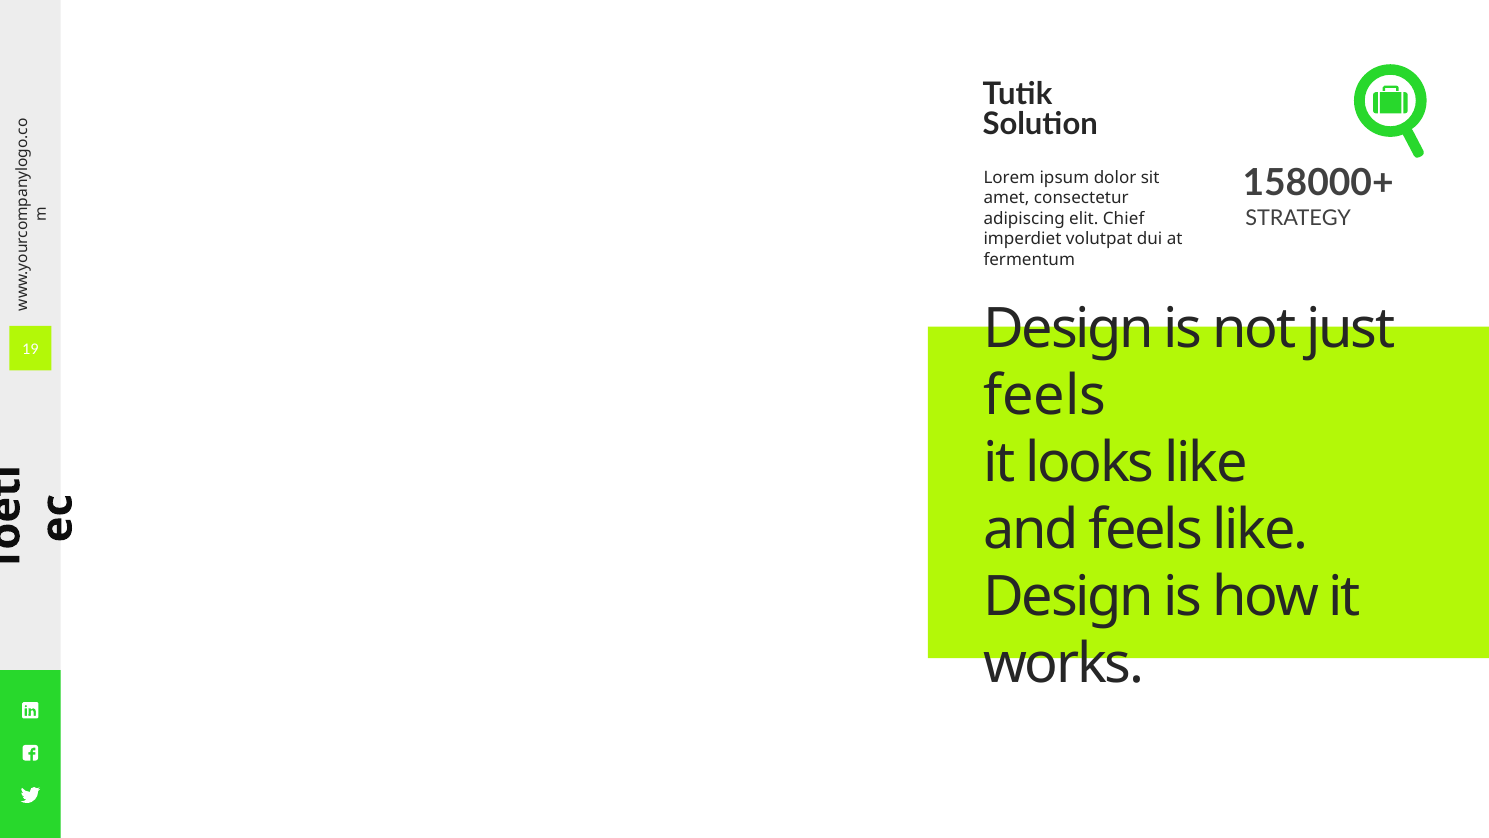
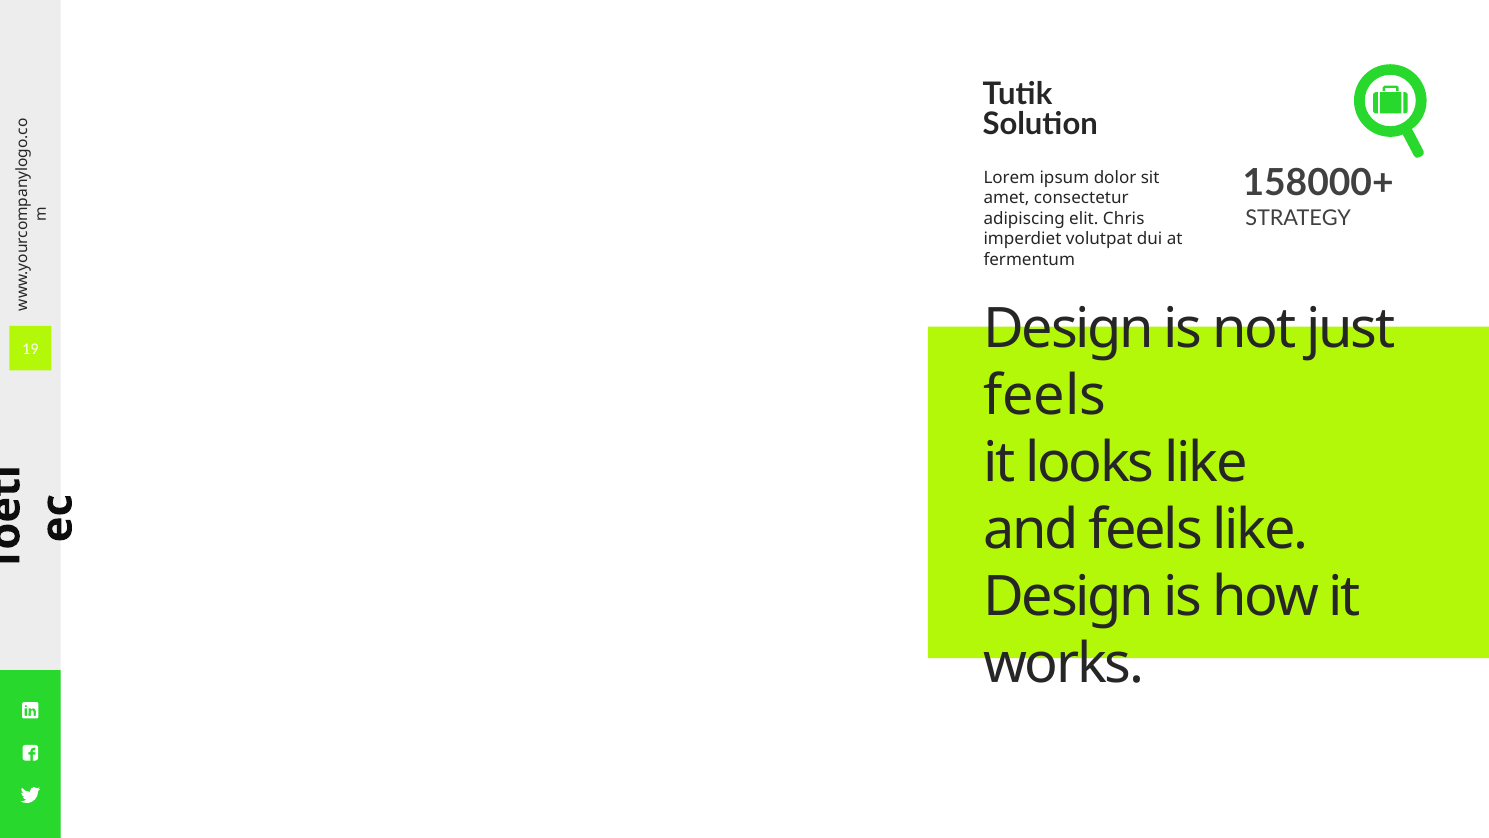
Chief: Chief -> Chris
